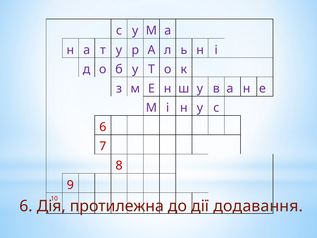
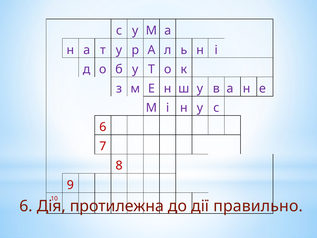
додавання: додавання -> правильно
